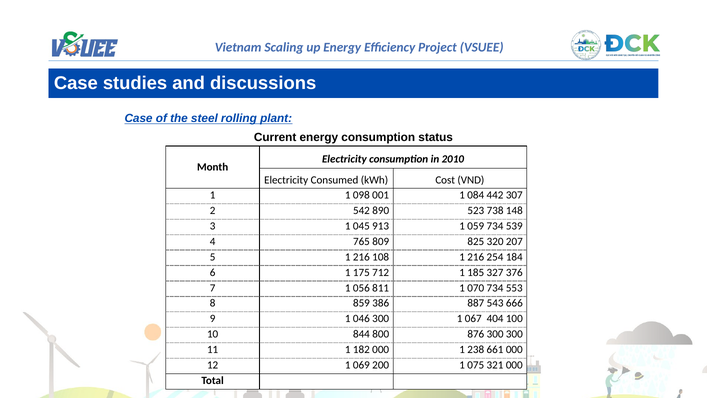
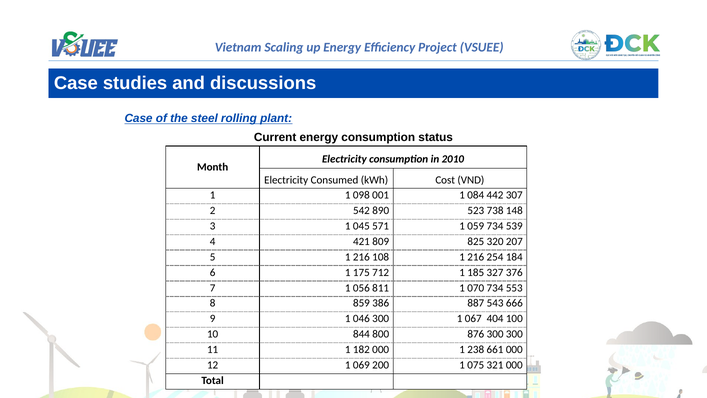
913: 913 -> 571
765: 765 -> 421
